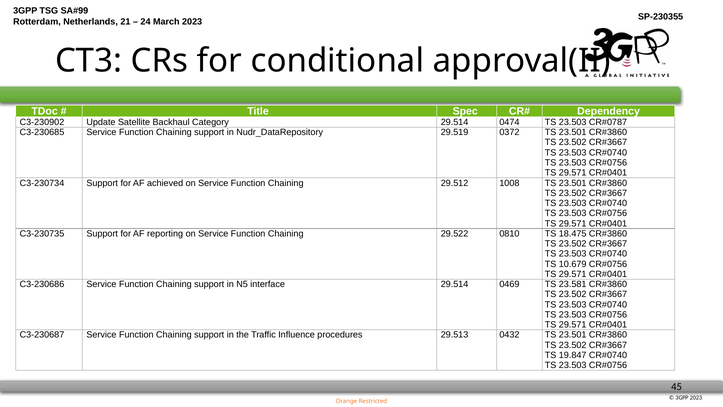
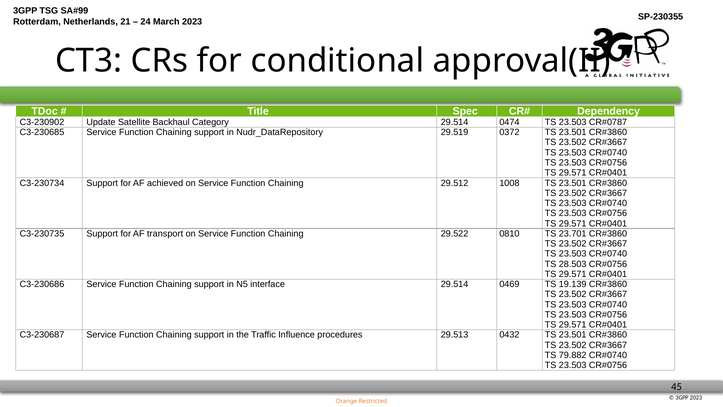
reporting: reporting -> transport
18.475: 18.475 -> 23.701
10.679: 10.679 -> 28.503
23.581: 23.581 -> 19.139
19.847: 19.847 -> 79.882
